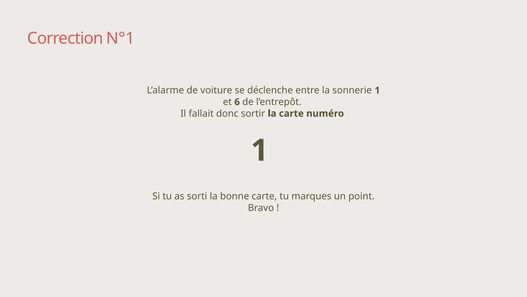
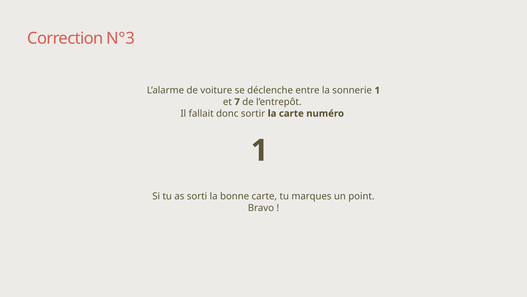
N°1: N°1 -> N°3
6: 6 -> 7
